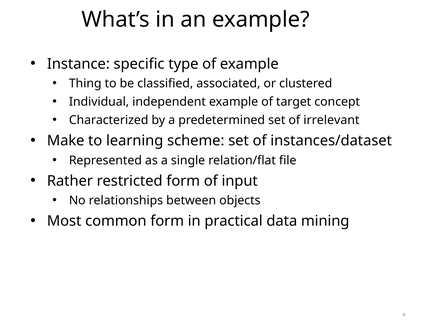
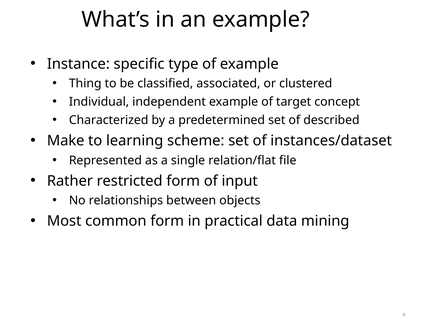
irrelevant: irrelevant -> described
